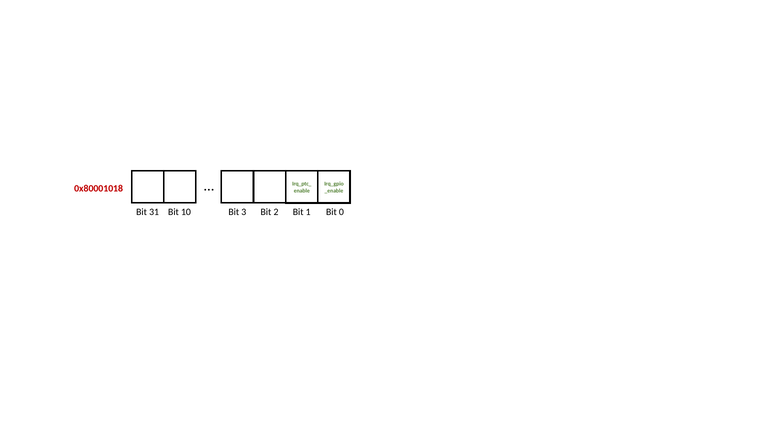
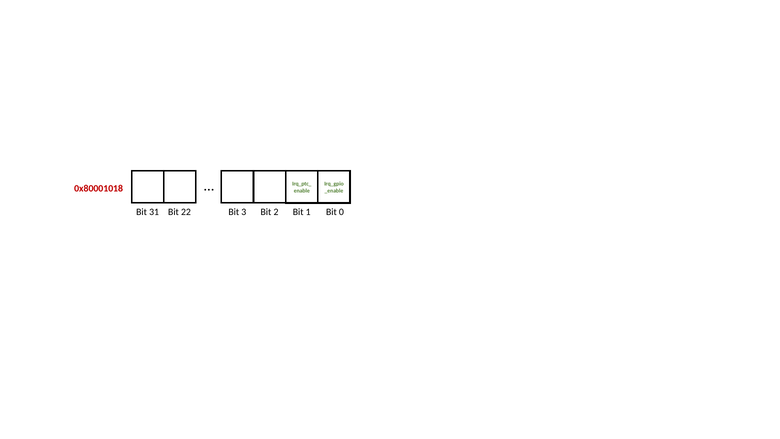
10: 10 -> 22
